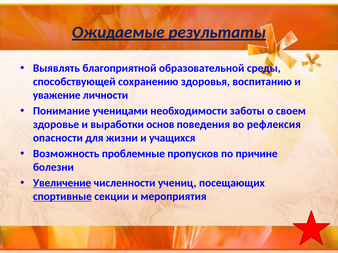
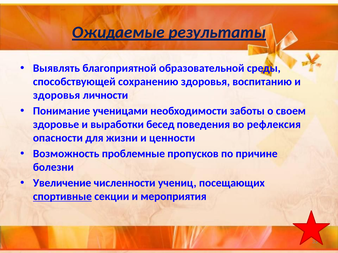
уважение at (57, 95): уважение -> здоровья
основ: основ -> бесед
учащихся: учащихся -> ценности
Увеличение underline: present -> none
